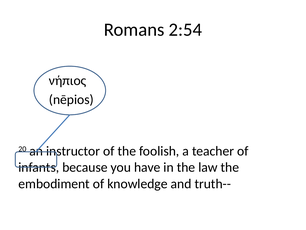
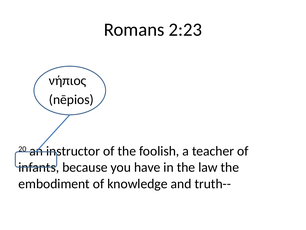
2:54: 2:54 -> 2:23
